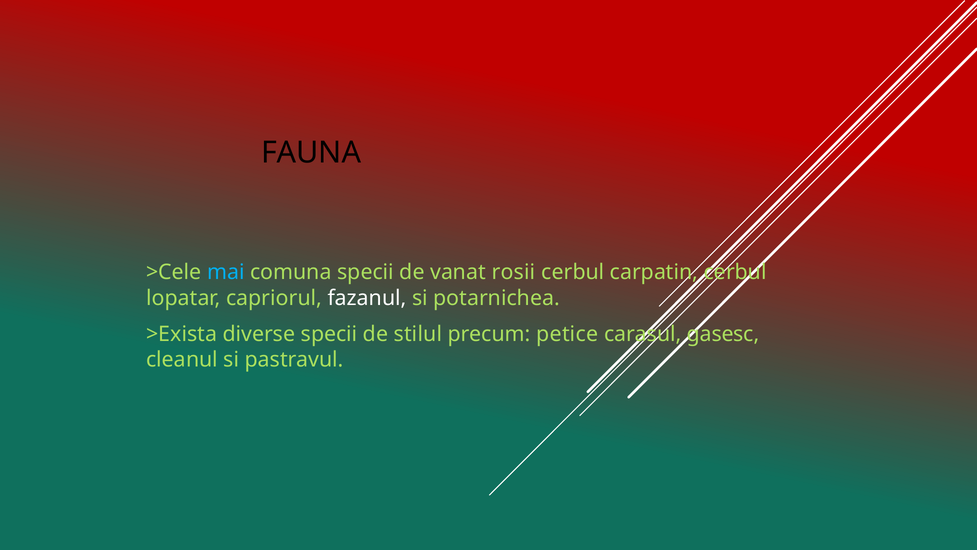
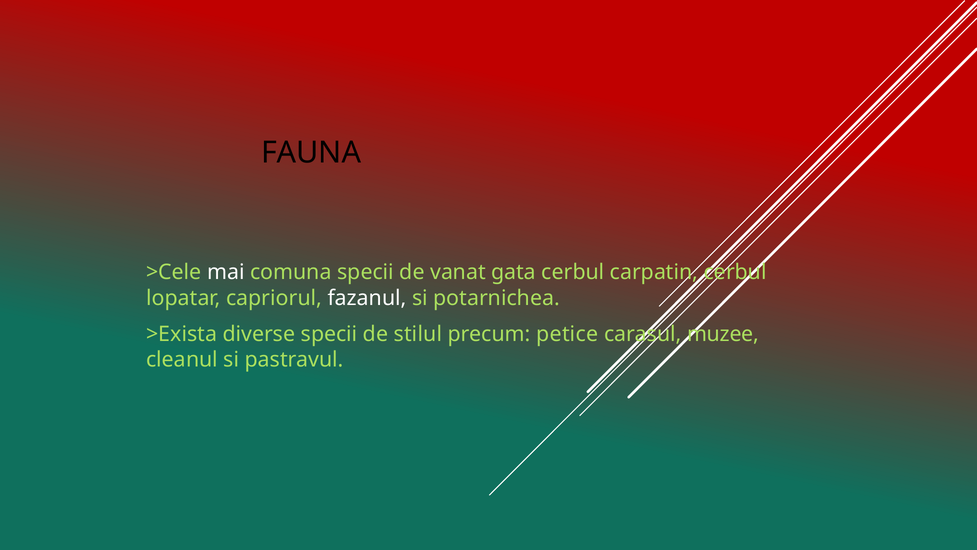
mai colour: light blue -> white
rosii: rosii -> gata
gasesc: gasesc -> muzee
